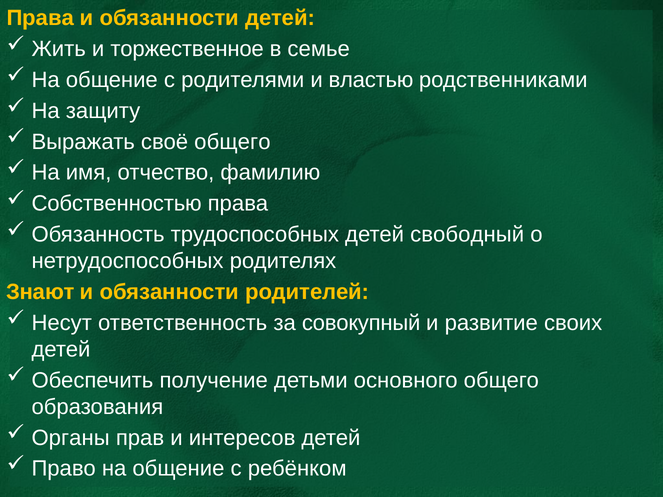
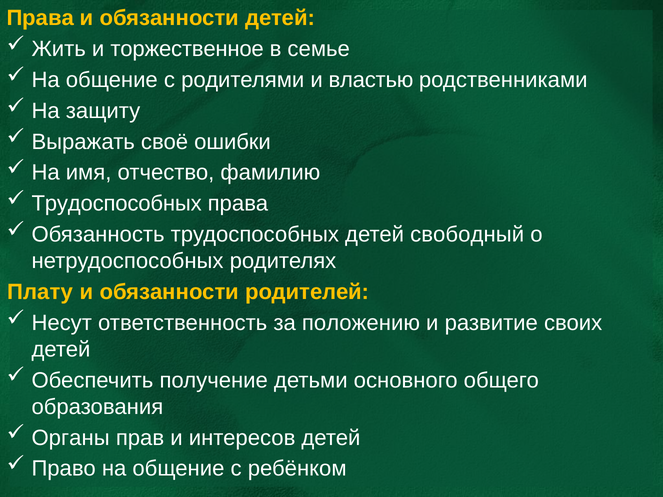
своё общего: общего -> ошибки
Собственностью at (117, 204): Собственностью -> Трудоспособных
Знают: Знают -> Плату
совокупный: совокупный -> положению
